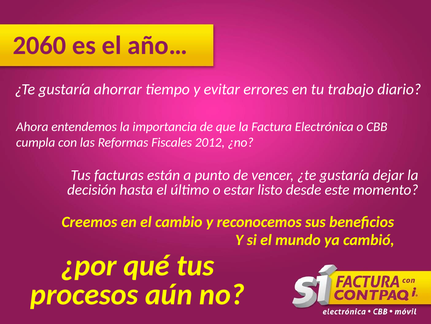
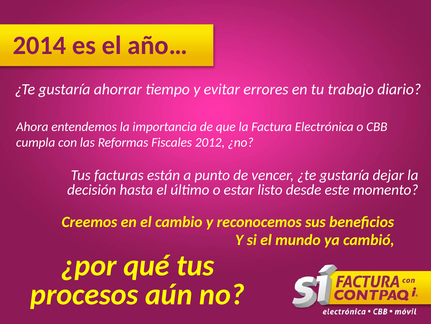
2060: 2060 -> 2014
